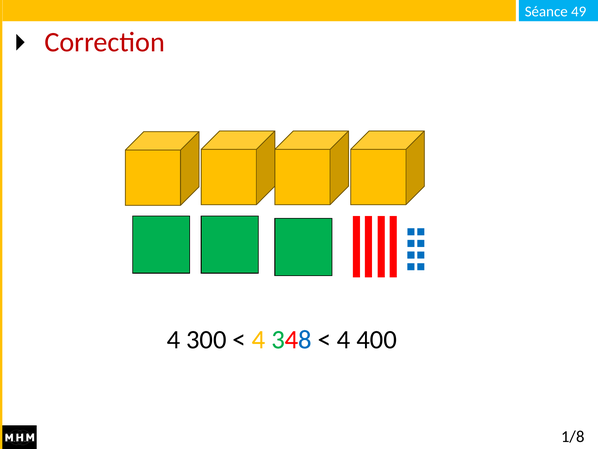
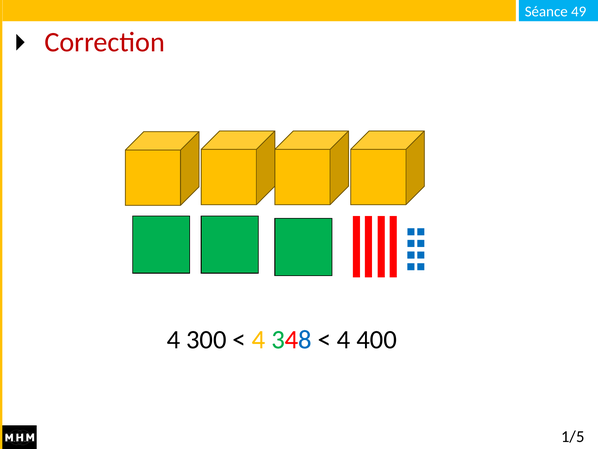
1/8: 1/8 -> 1/5
